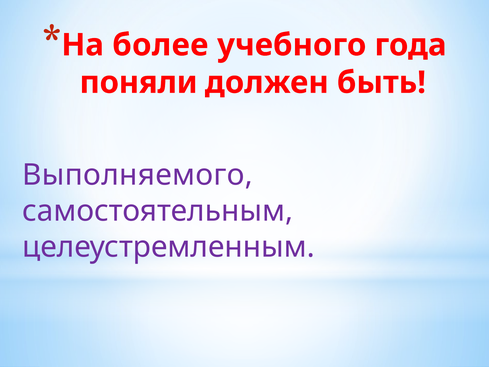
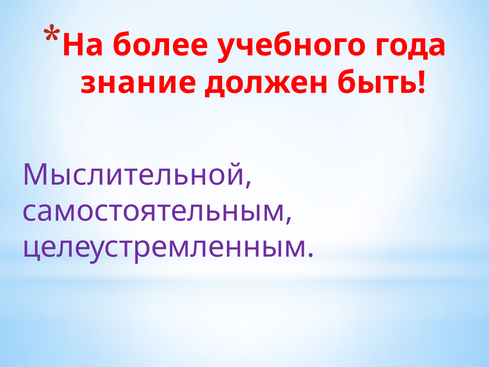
поняли: поняли -> знание
Выполняемого: Выполняемого -> Мыслительной
